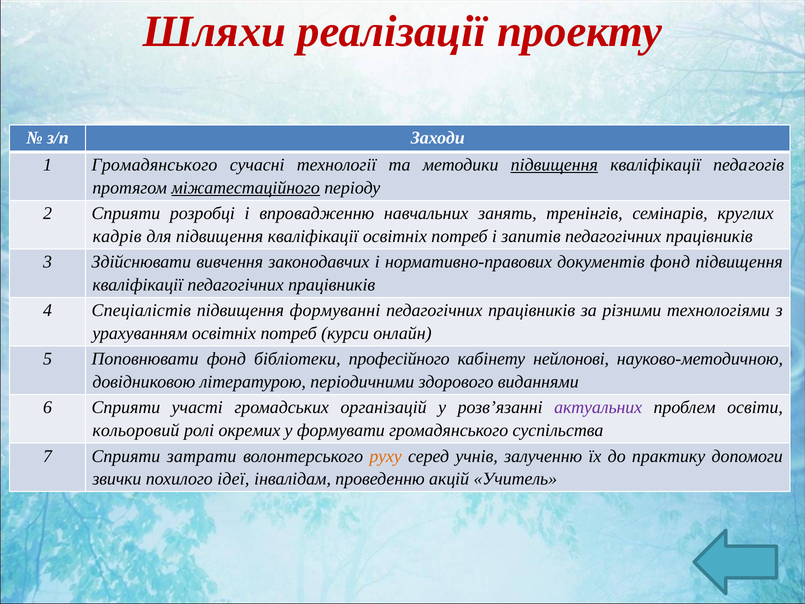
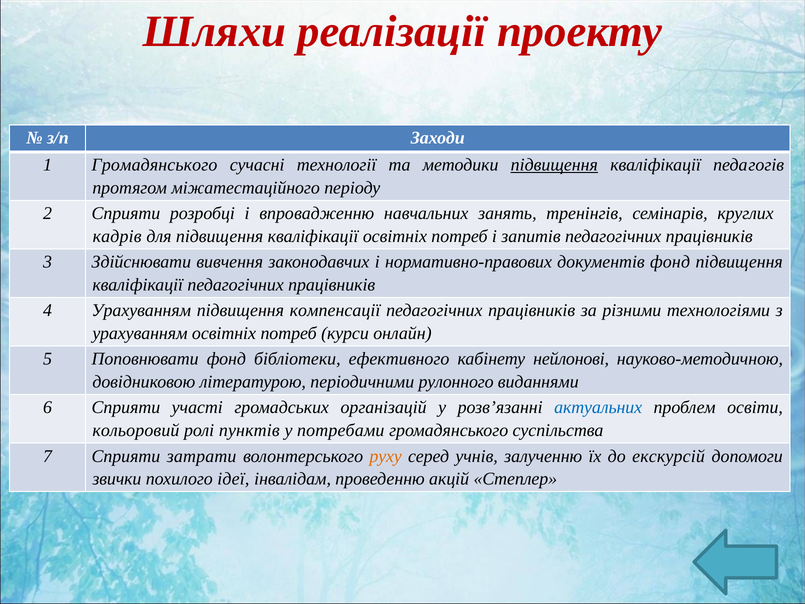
міжатестаційного underline: present -> none
4 Спеціалістів: Спеціалістів -> Урахуванням
формуванні: формуванні -> компенсації
професійного: професійного -> ефективного
здорового: здорового -> рулонного
актуальних colour: purple -> blue
окремих: окремих -> пунктів
формувати: формувати -> потребами
практику: практику -> екскурсій
Учитель: Учитель -> Степлер
